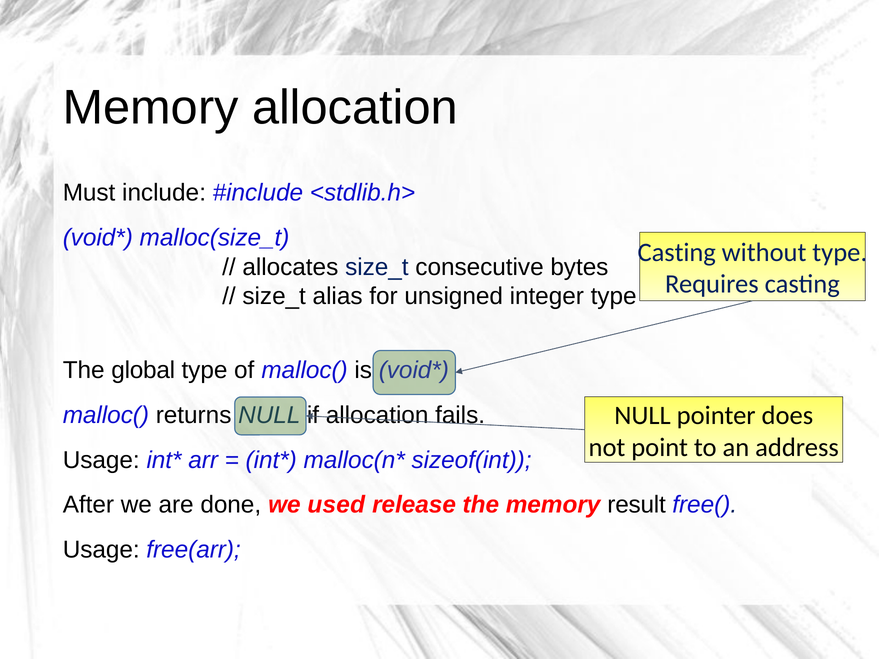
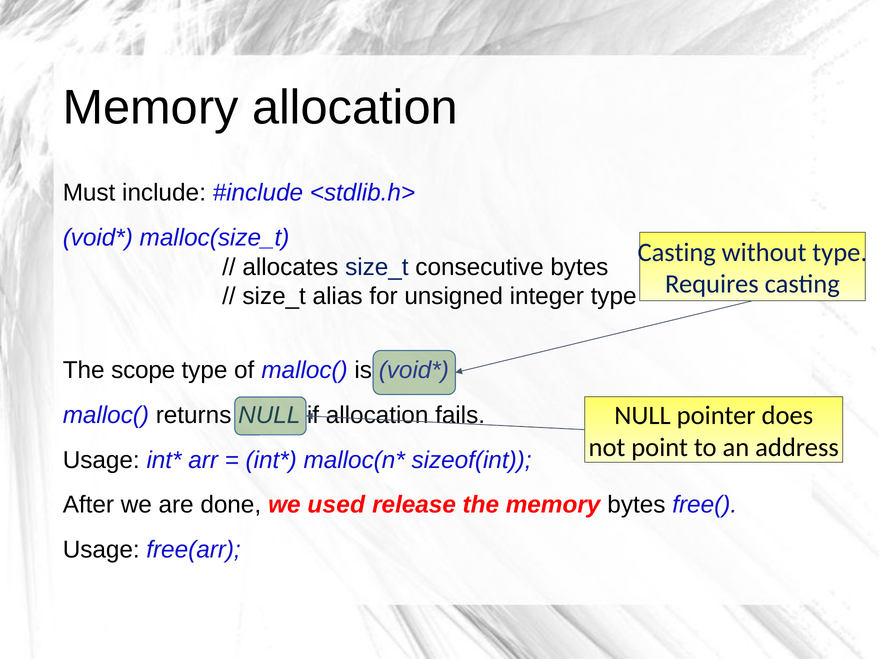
global: global -> scope
memory result: result -> bytes
